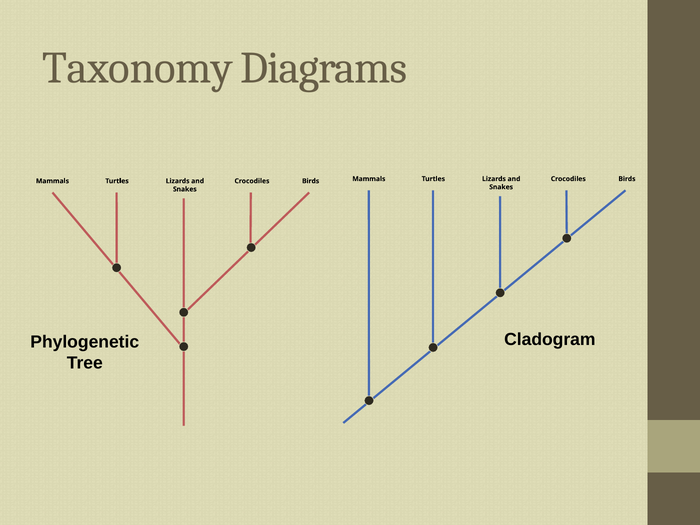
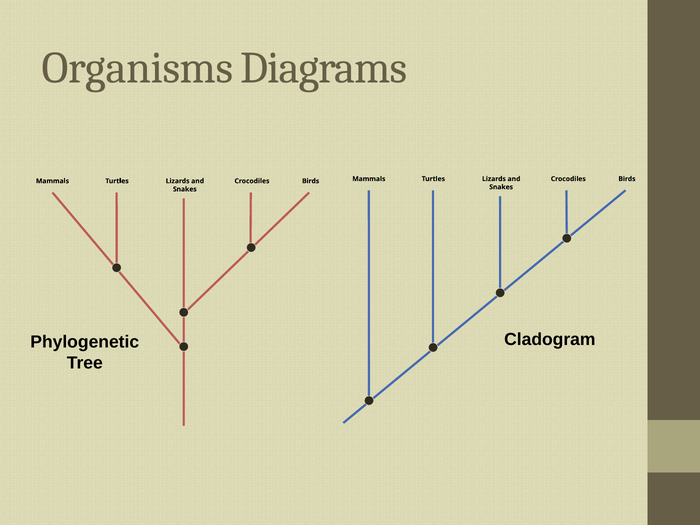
Taxonomy: Taxonomy -> Organisms
